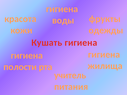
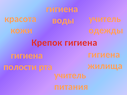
воды фрукты: фрукты -> учитель
Кушать: Кушать -> Крепок
